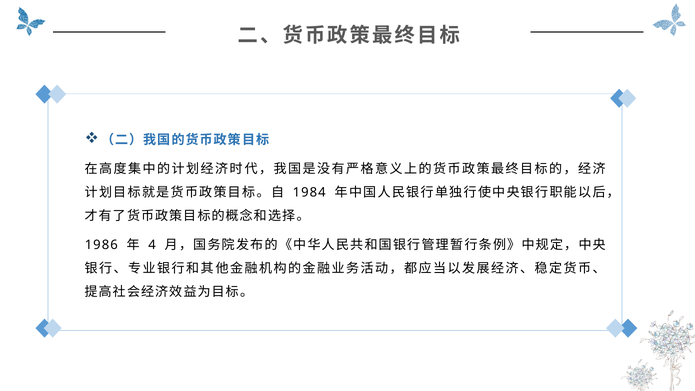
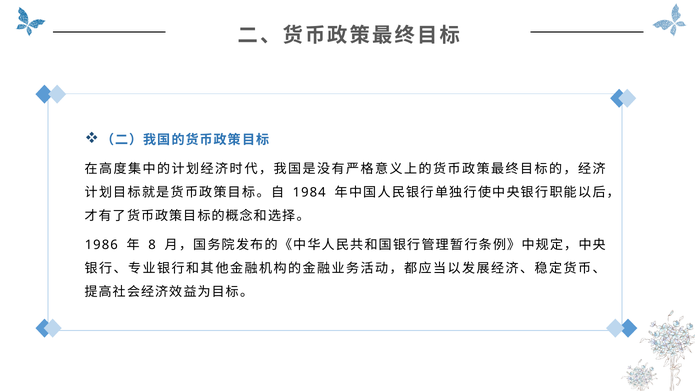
4: 4 -> 8
